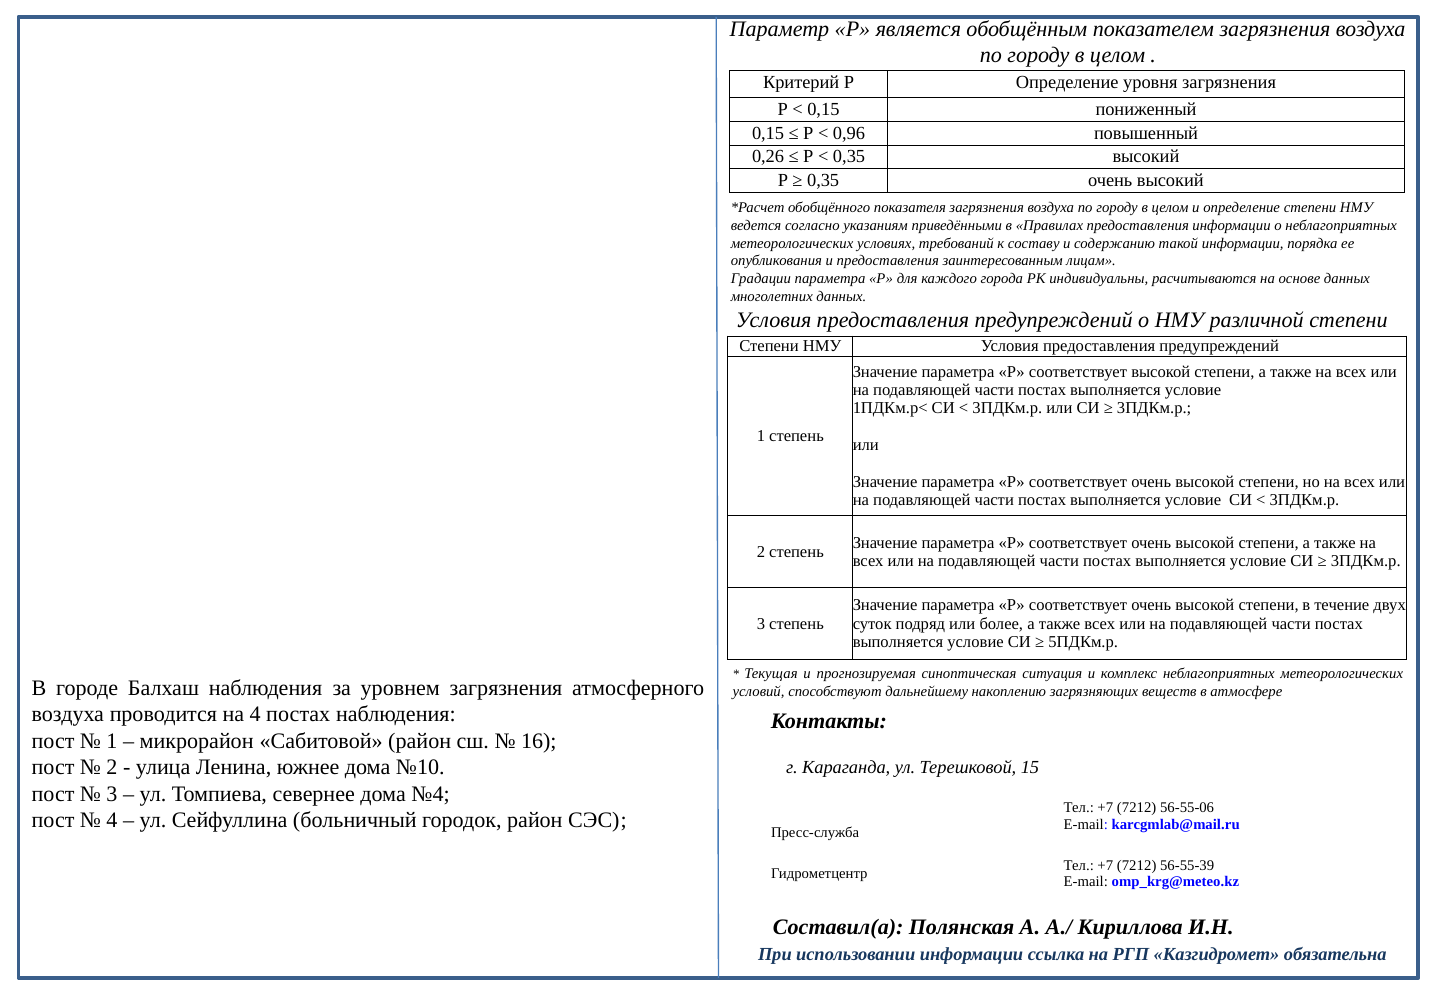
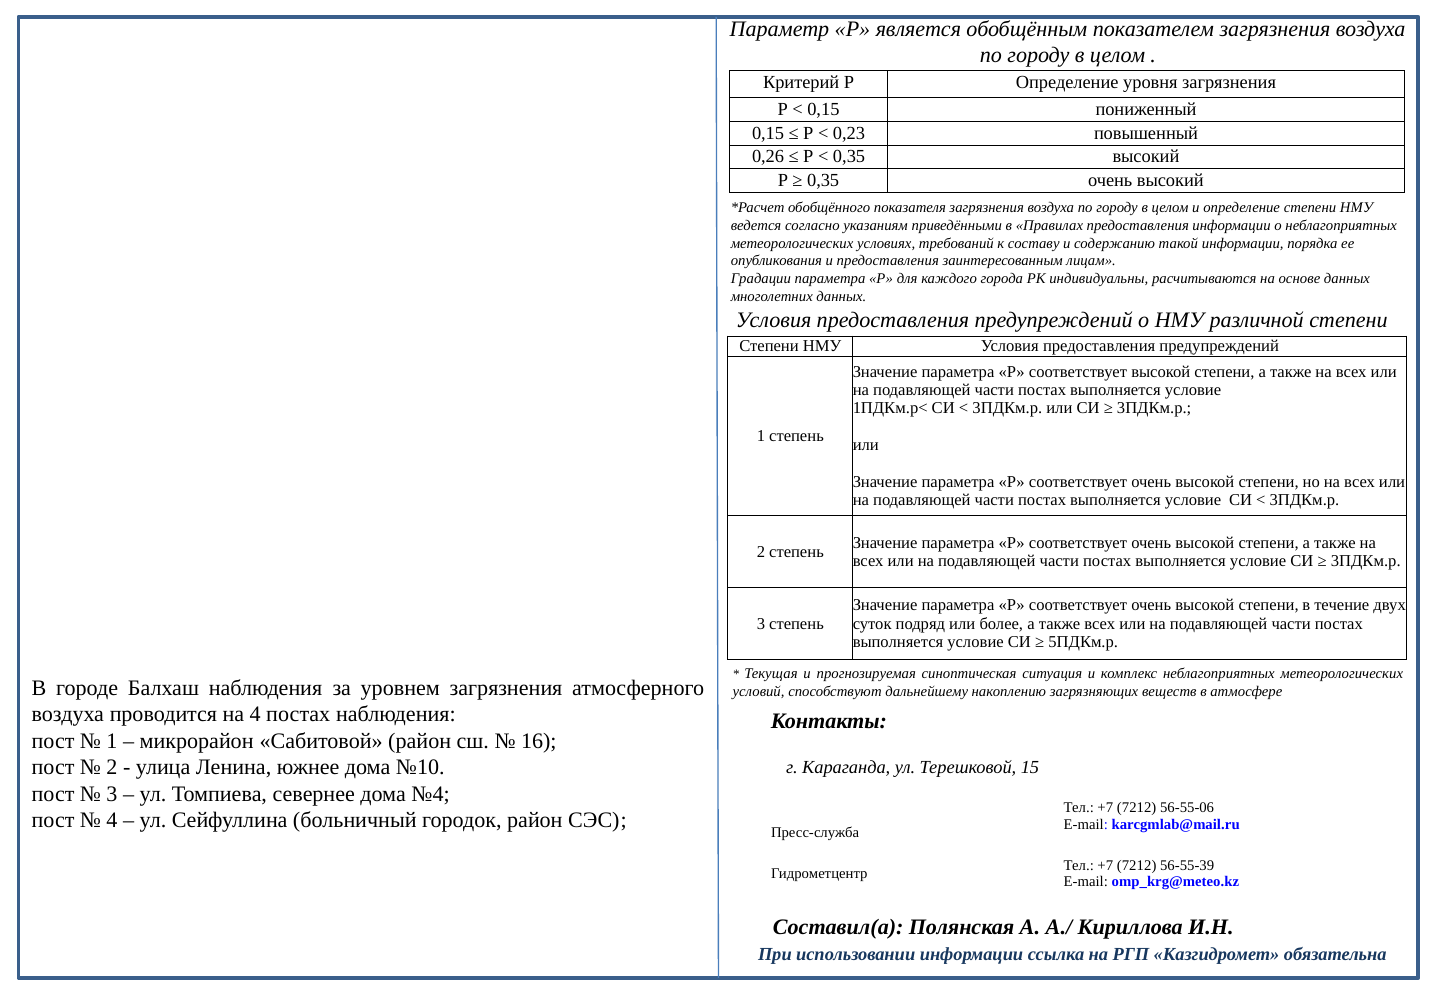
0,96: 0,96 -> 0,23
